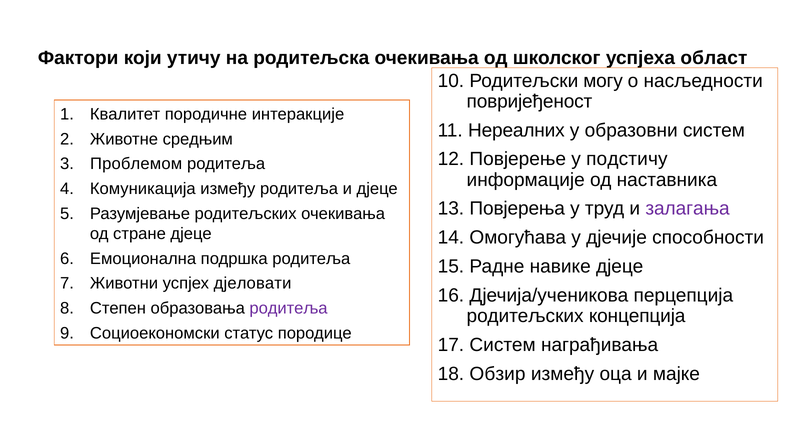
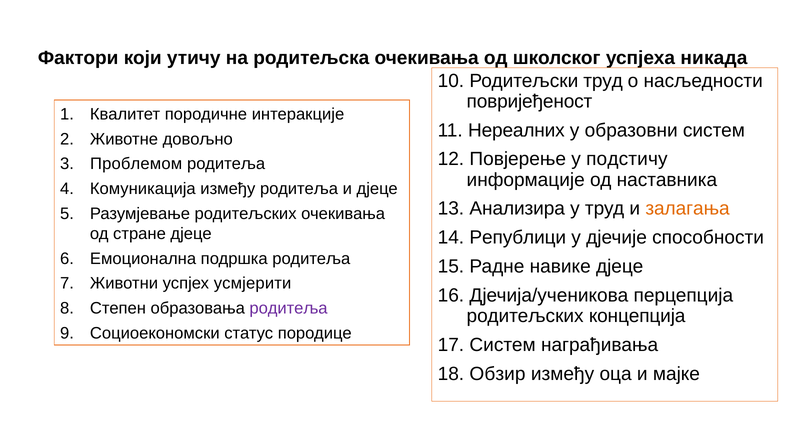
област: област -> никада
Родитељски могу: могу -> труд
средњим: средњим -> довољно
Повјерења: Повјерења -> Анализира
залагања colour: purple -> orange
Омогућава: Омогућава -> Републици
дјеловати: дјеловати -> усмјерити
